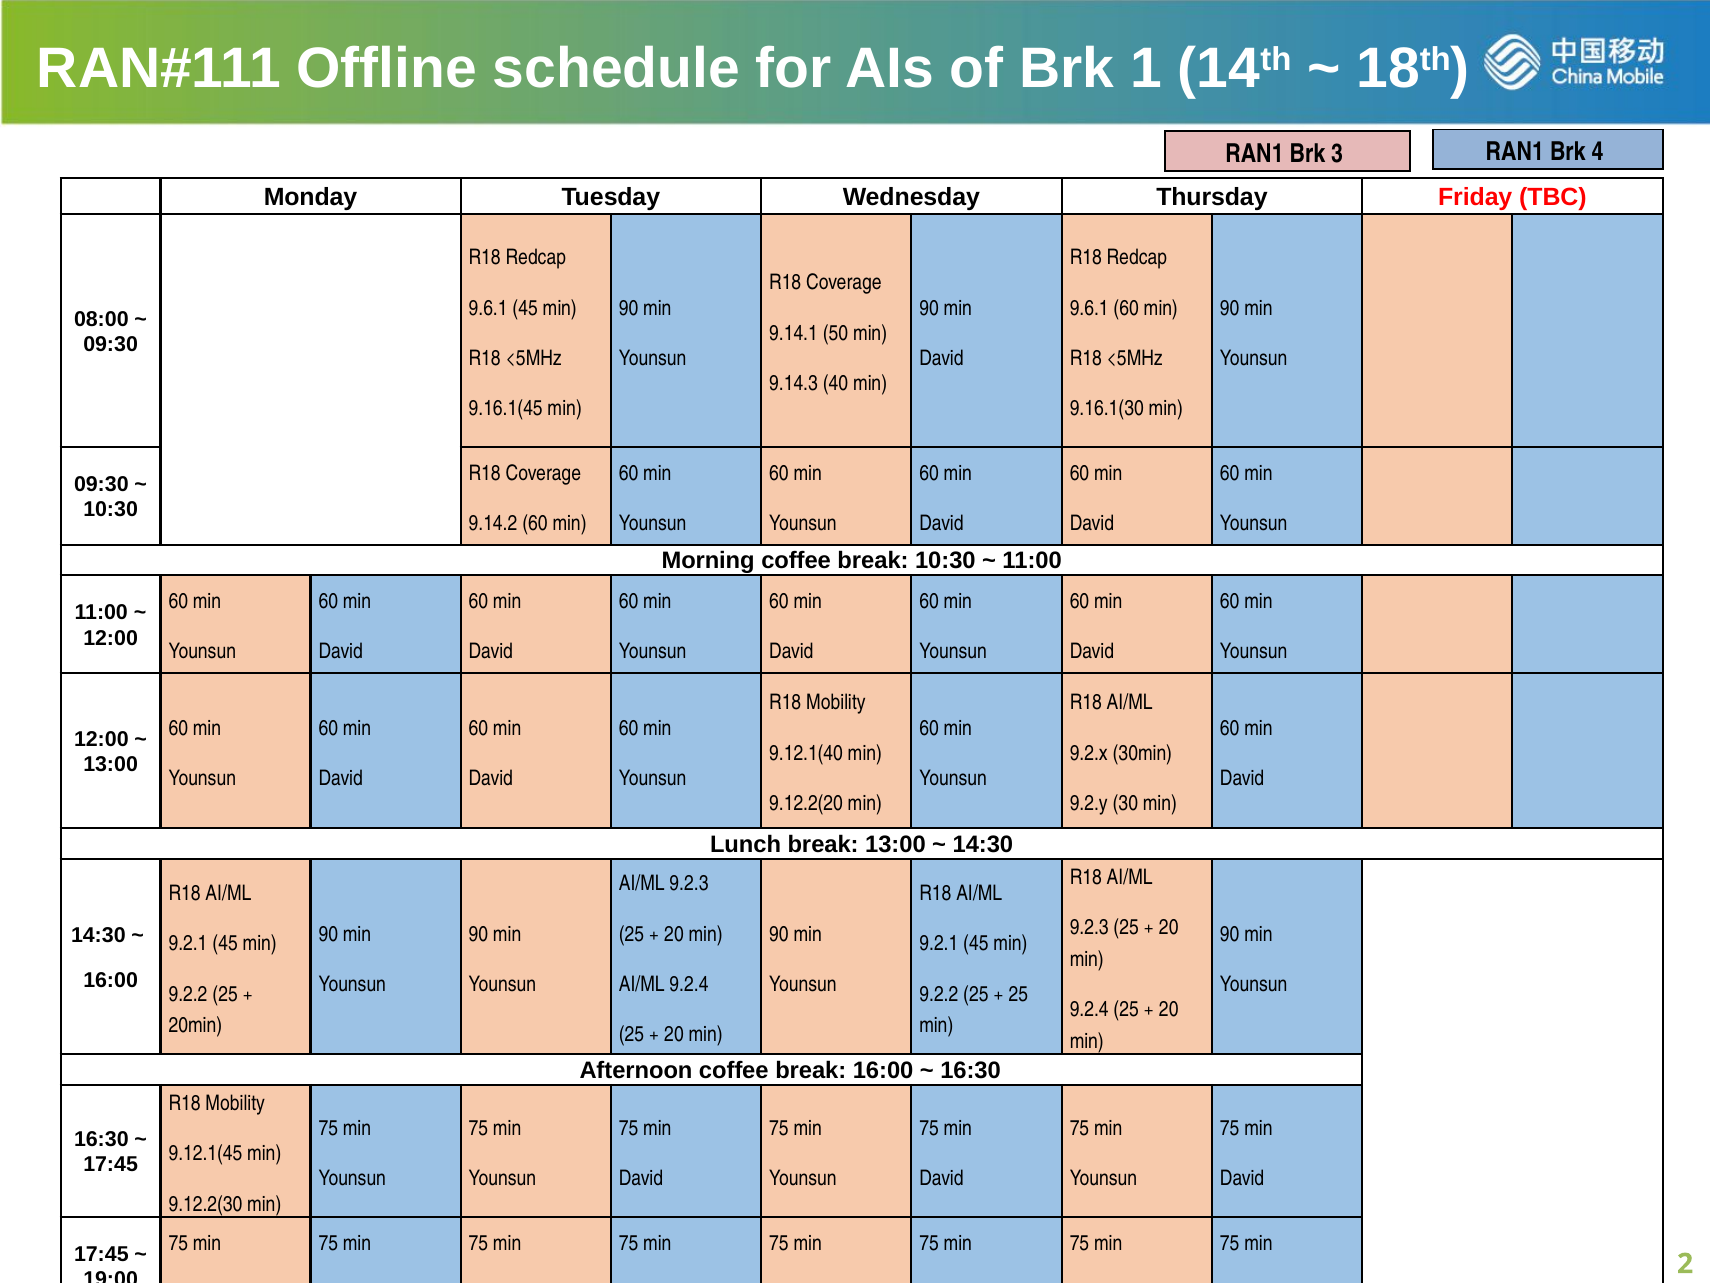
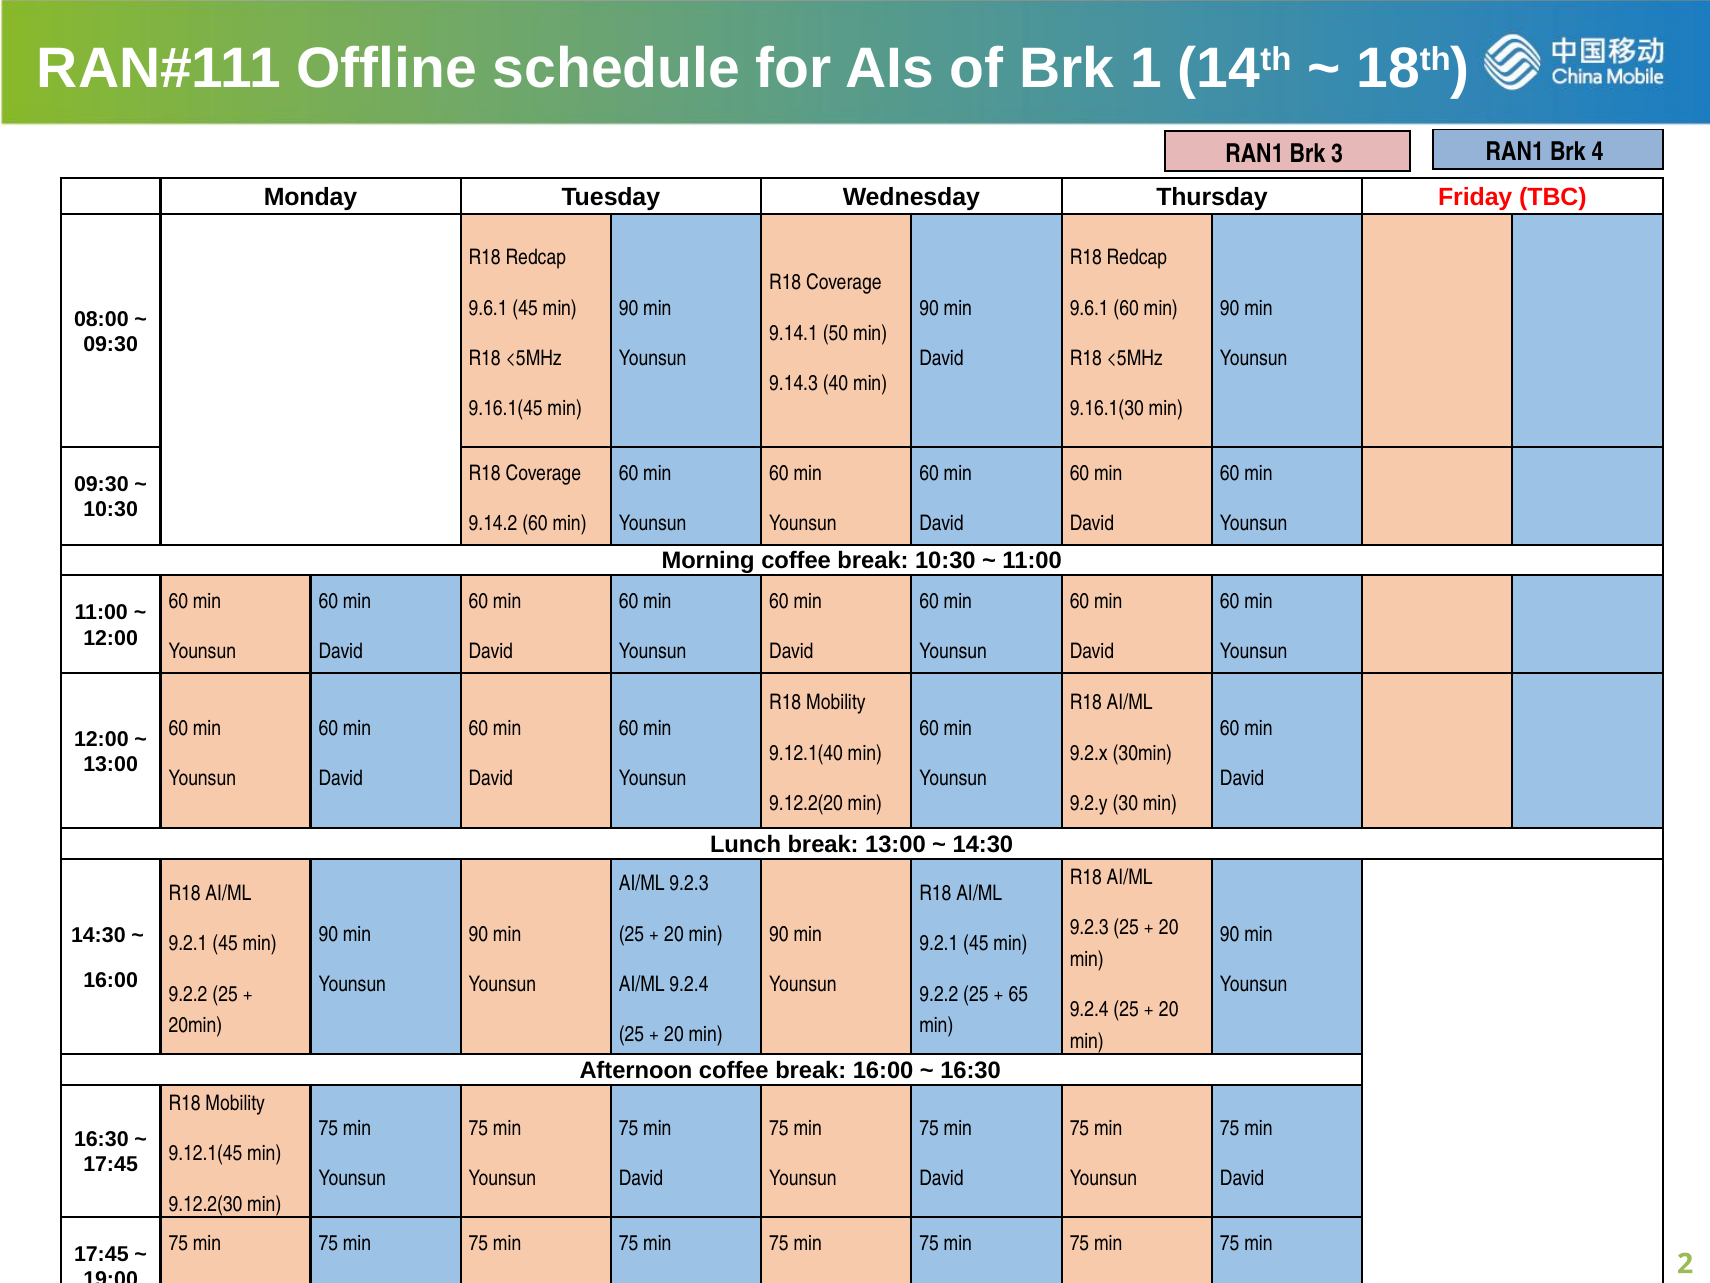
25 at (1018, 994): 25 -> 65
